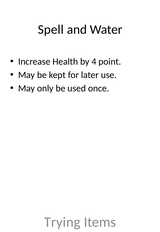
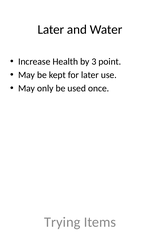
Spell at (51, 29): Spell -> Later
4: 4 -> 3
